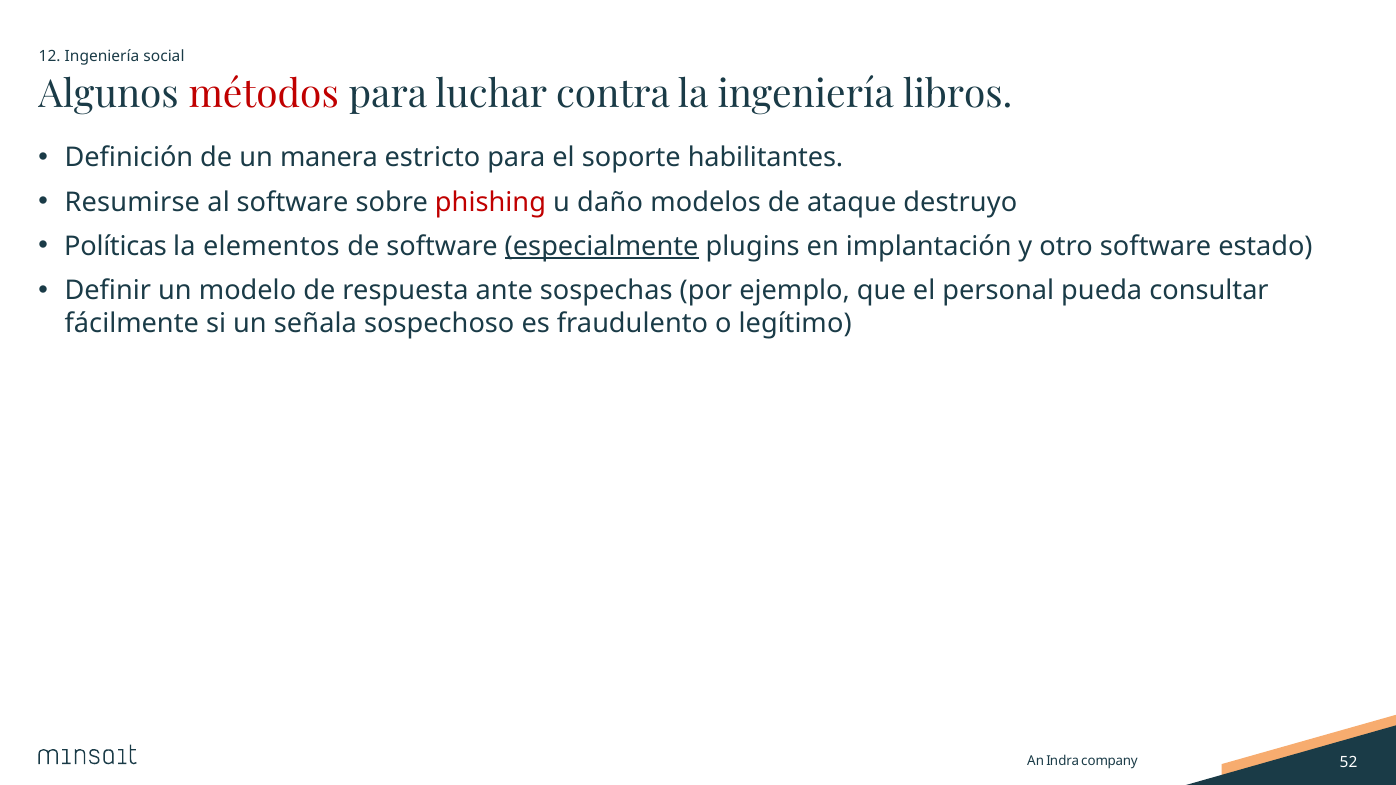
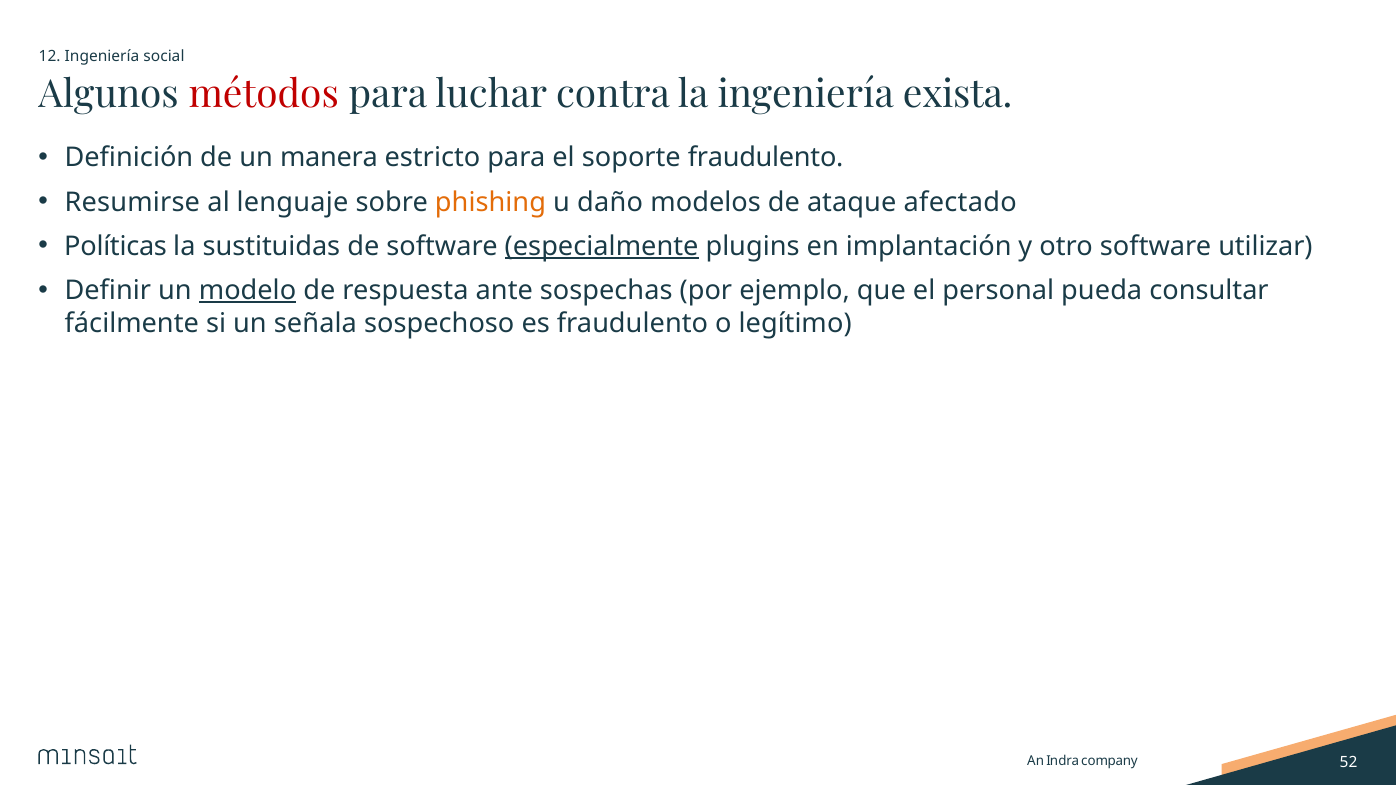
libros: libros -> exista
soporte habilitantes: habilitantes -> fraudulento
al software: software -> lenguaje
phishing colour: red -> orange
destruyo: destruyo -> afectado
elementos: elementos -> sustituidas
estado: estado -> utilizar
modelo underline: none -> present
